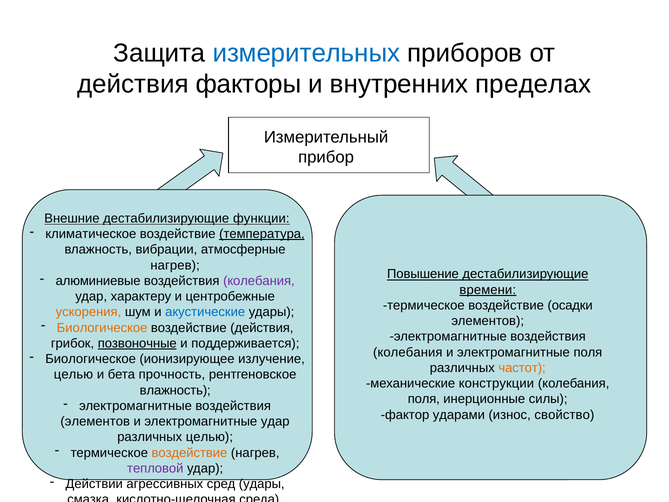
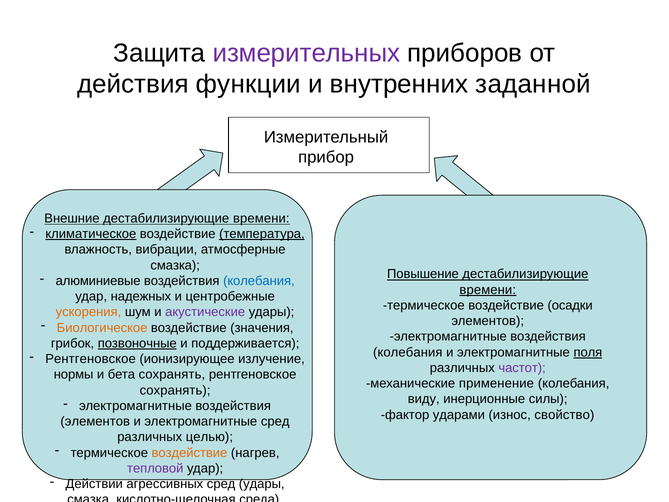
измерительных colour: blue -> purple
факторы: факторы -> функции
пределах: пределах -> заданной
Внешние дестабилизирующие функции: функции -> времени
климатическое underline: none -> present
нагрев at (175, 265): нагрев -> смазка
колебания at (259, 281) colour: purple -> blue
характеру: характеру -> надежных
акустические colour: blue -> purple
воздействие действия: действия -> значения
поля at (588, 352) underline: none -> present
Биологическое at (91, 359): Биологическое -> Рентгеновское
частот colour: orange -> purple
целью at (73, 374): целью -> нормы
бета прочность: прочность -> сохранять
конструкции: конструкции -> применение
влажность at (175, 390): влажность -> сохранять
поля at (424, 399): поля -> виду
электромагнитные удар: удар -> сред
